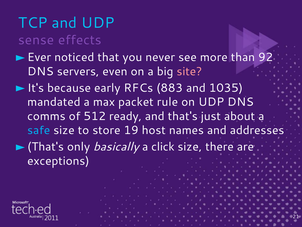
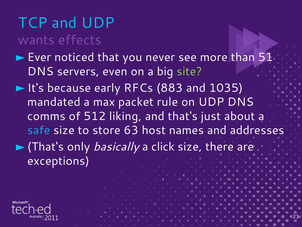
sense: sense -> wants
92: 92 -> 51
site colour: pink -> light green
ready: ready -> liking
19: 19 -> 63
